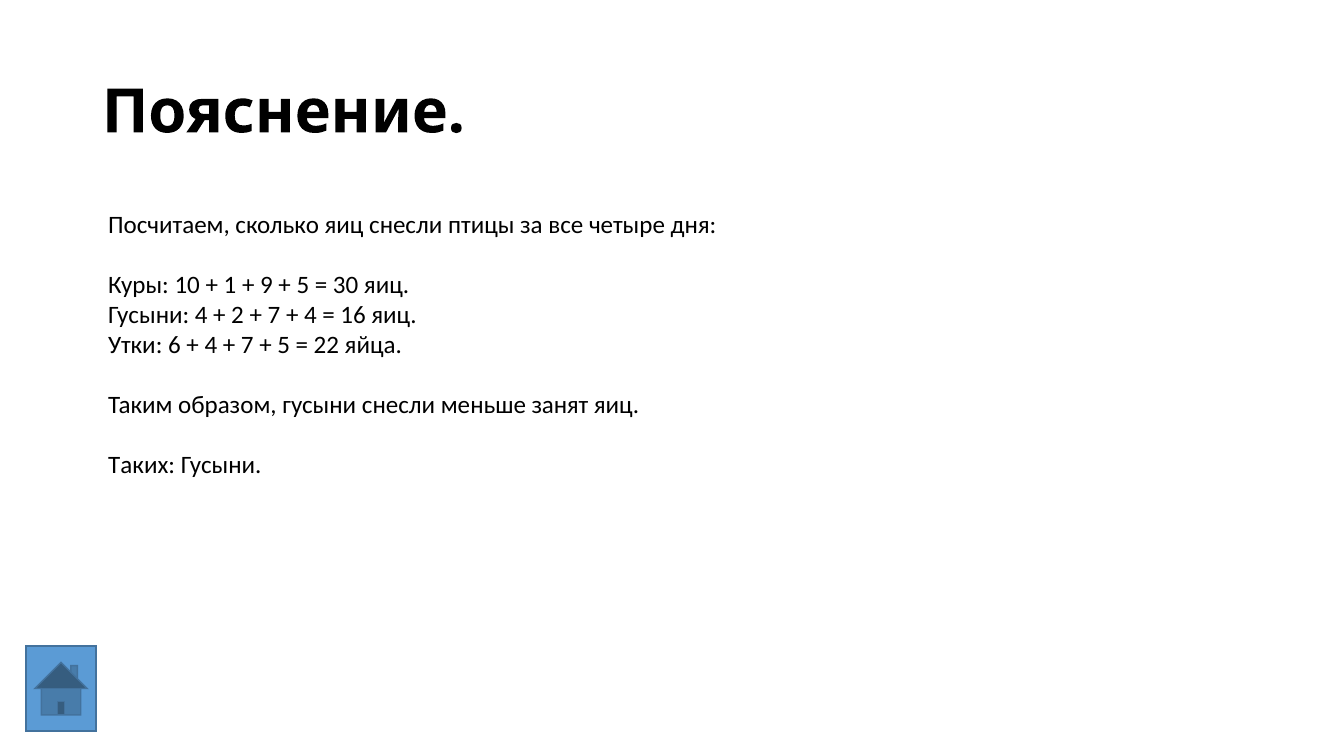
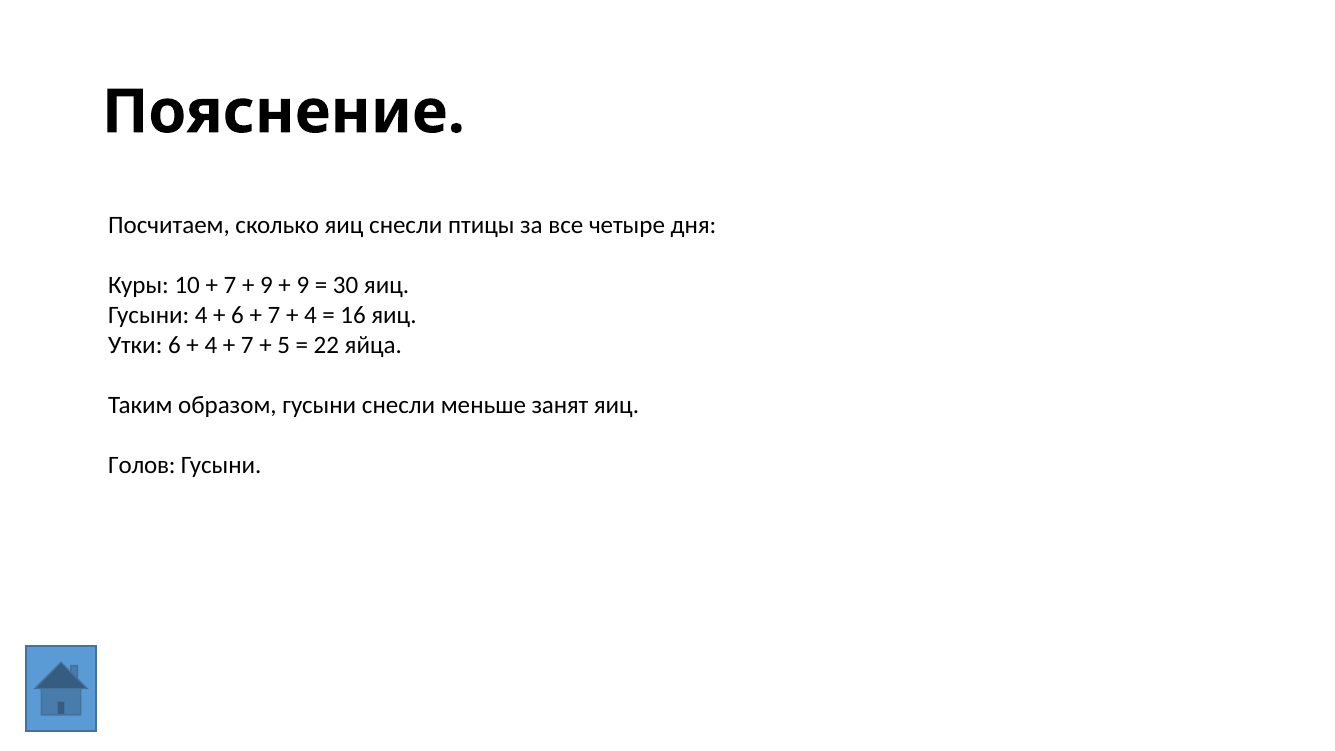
1 at (230, 285): 1 -> 7
5 at (303, 285): 5 -> 9
2 at (238, 315): 2 -> 6
Таких: Таких -> Голов
